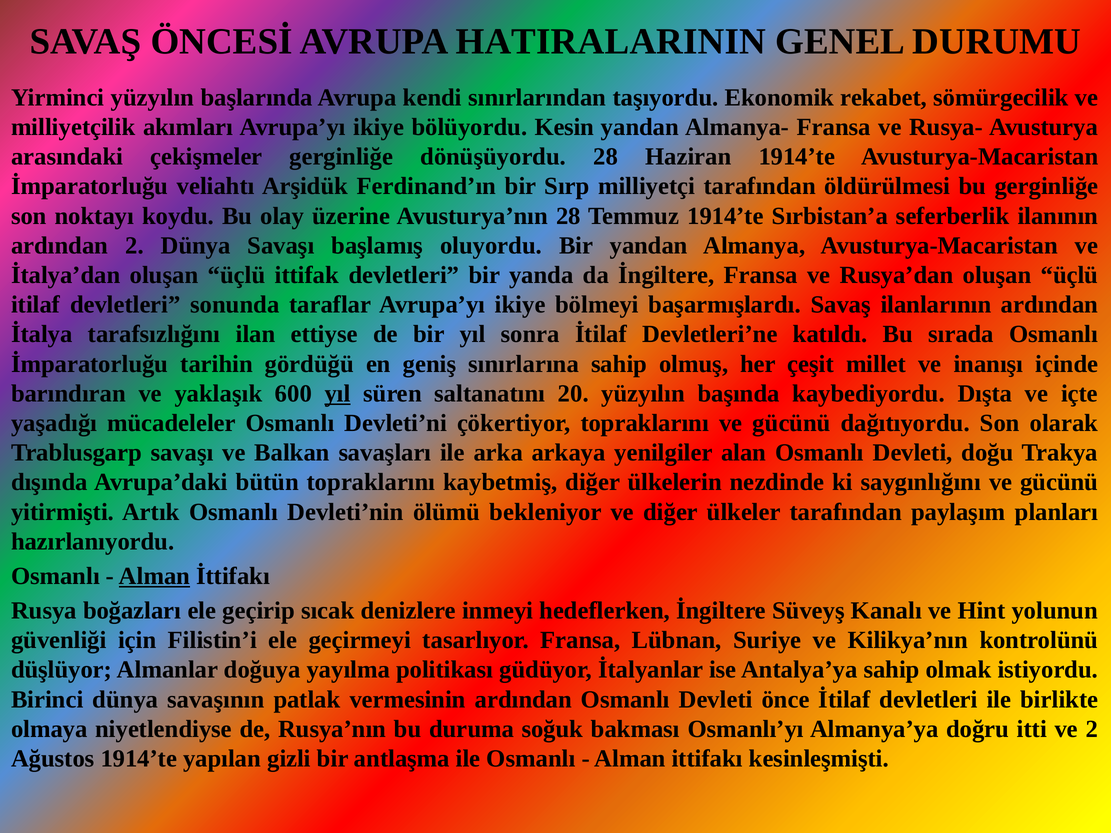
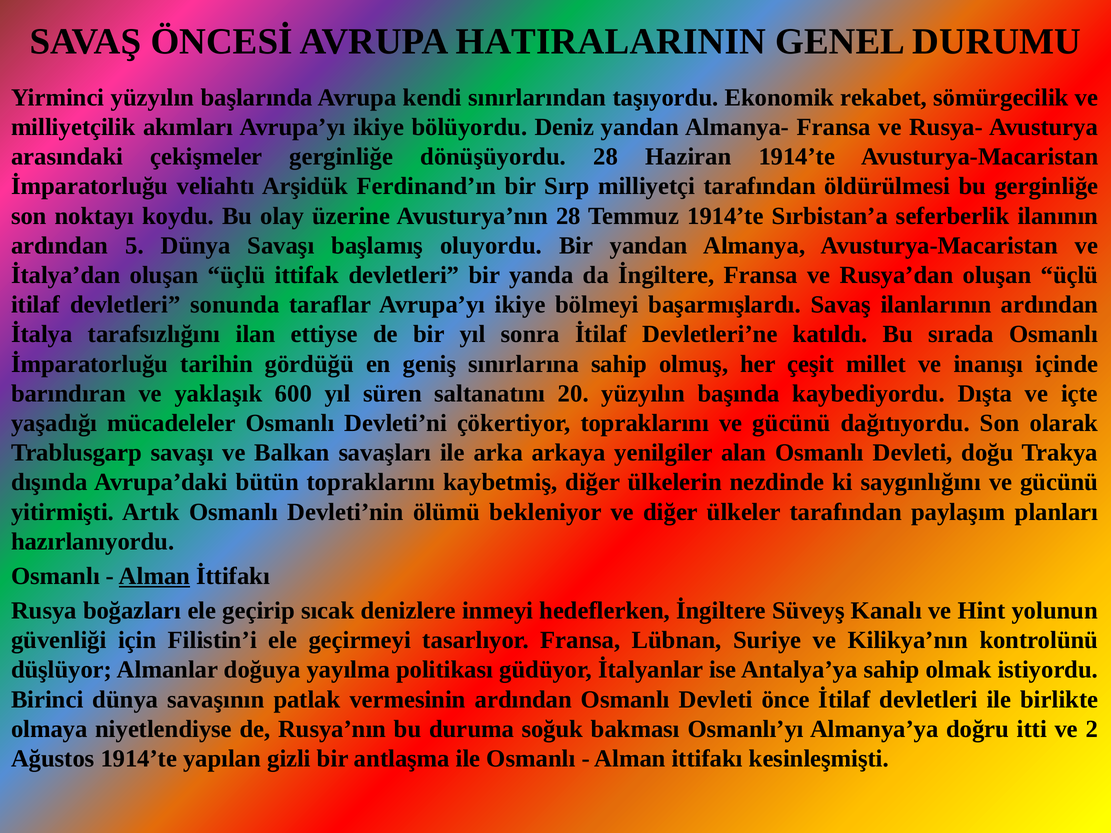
Kesin: Kesin -> Deniz
ardından 2: 2 -> 5
yıl at (338, 394) underline: present -> none
